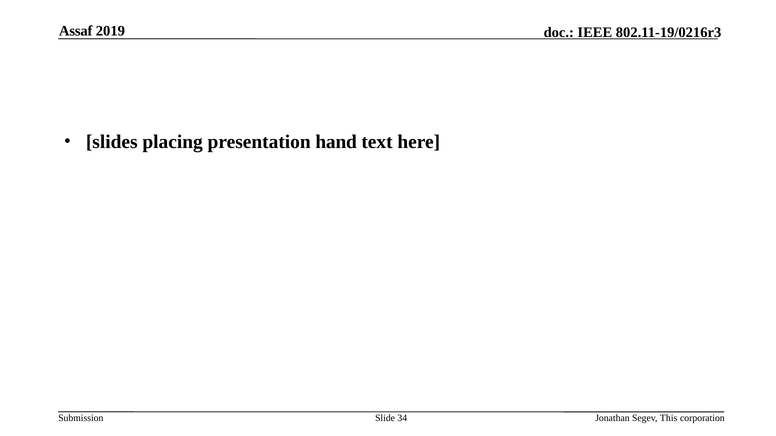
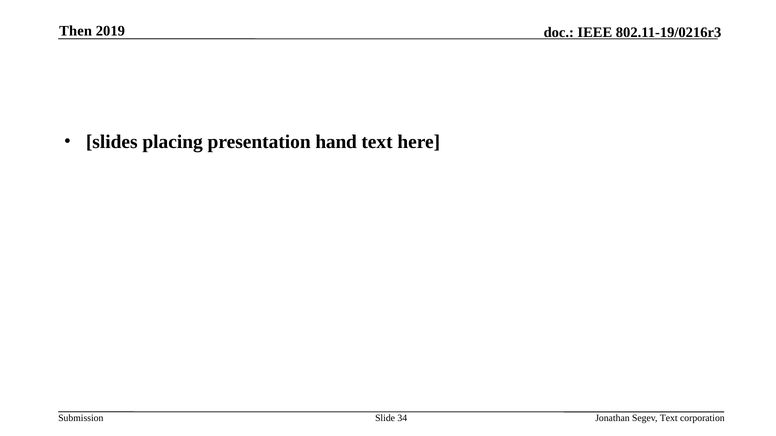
Assaf: Assaf -> Then
Segev This: This -> Text
